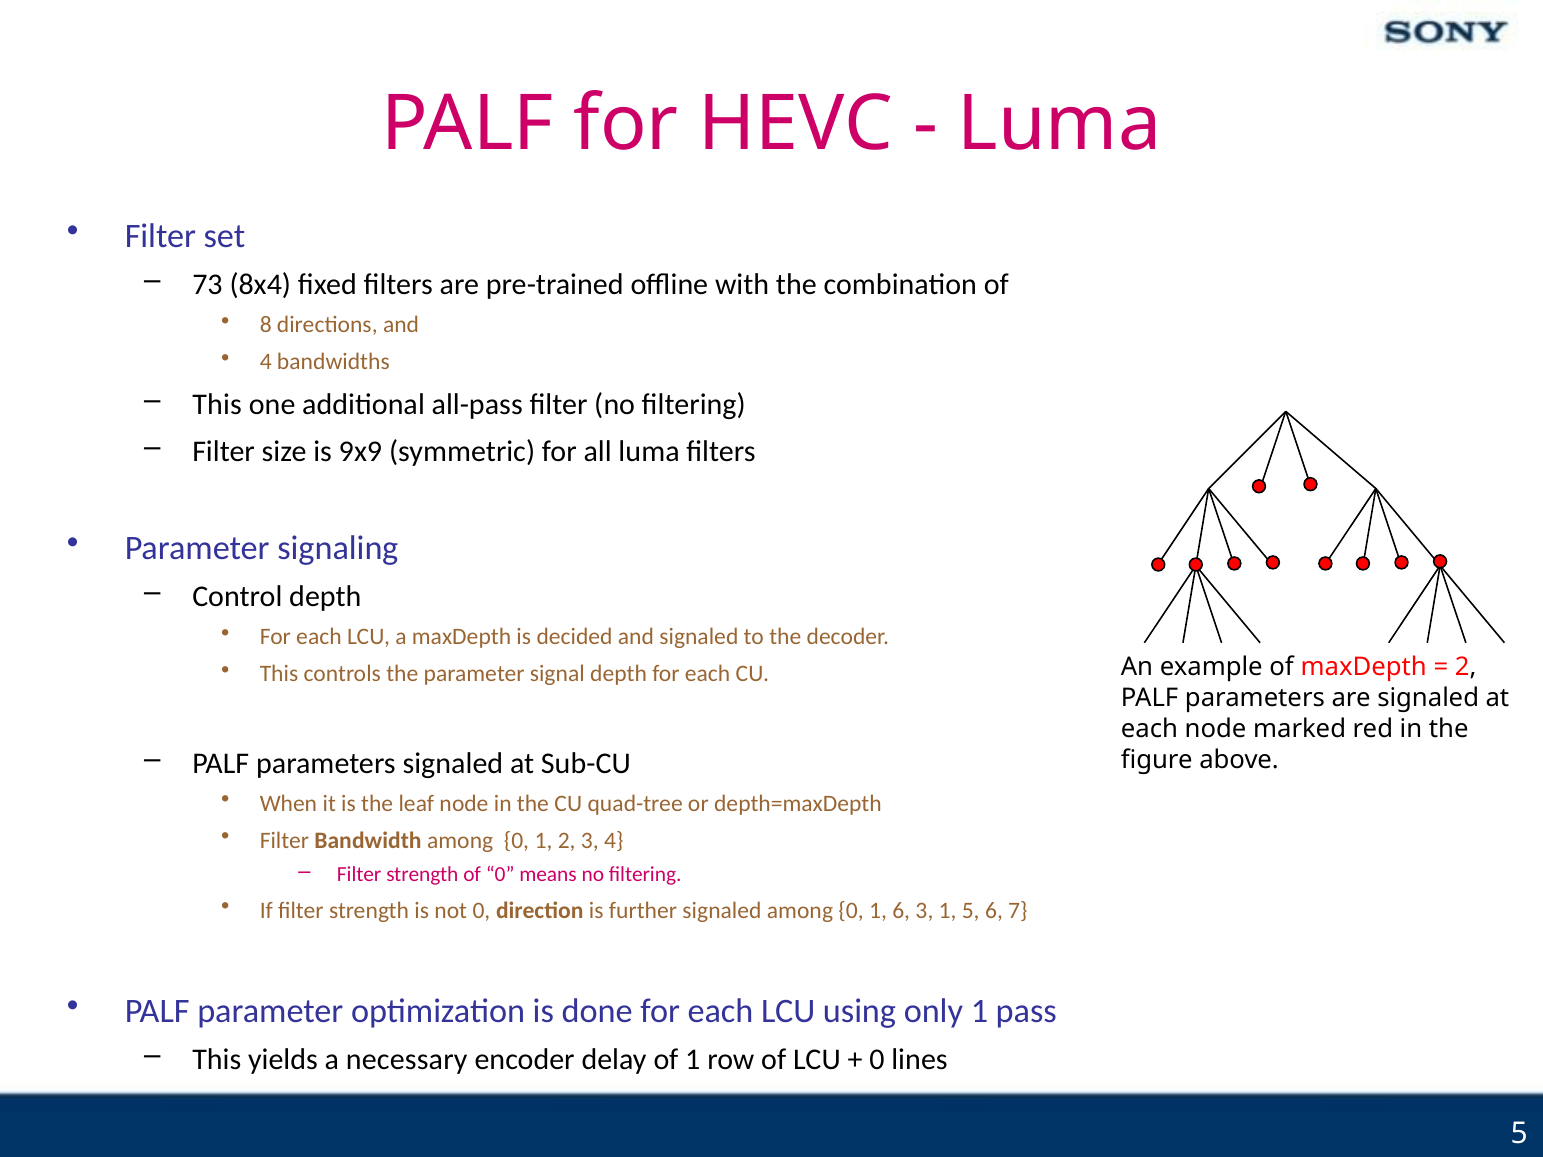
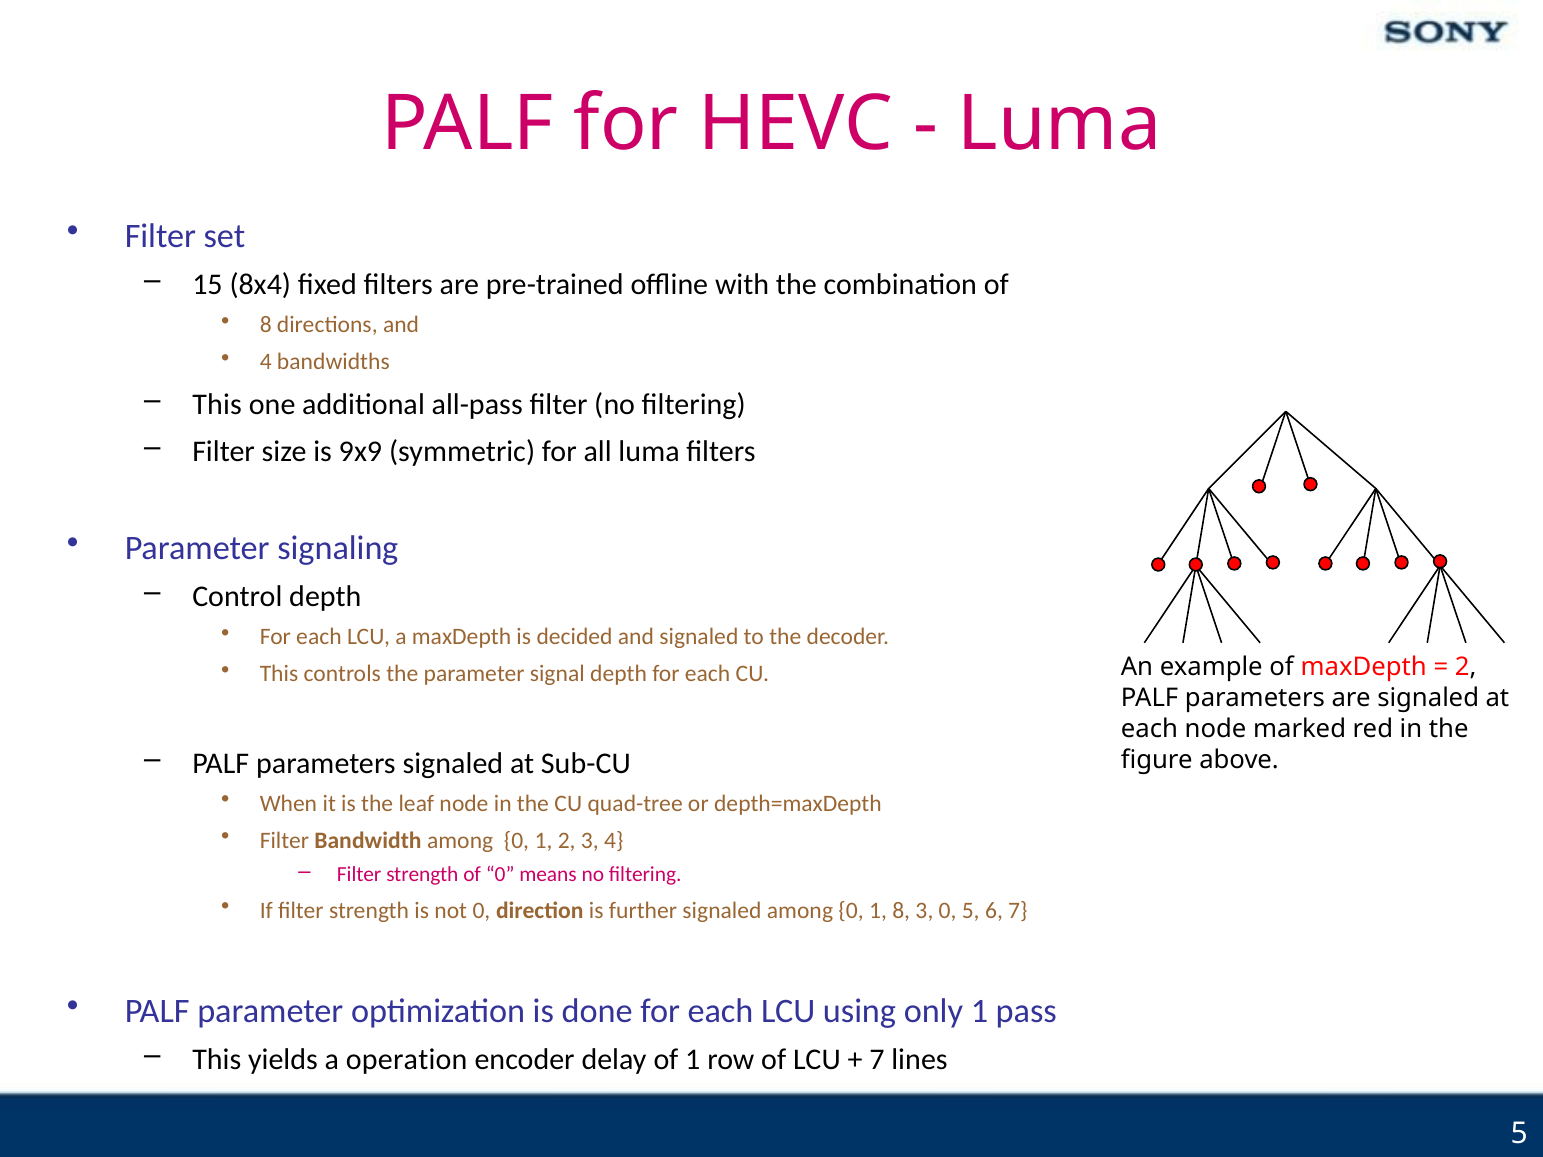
73: 73 -> 15
1 6: 6 -> 8
3 1: 1 -> 0
necessary: necessary -> operation
0 at (877, 1060): 0 -> 7
